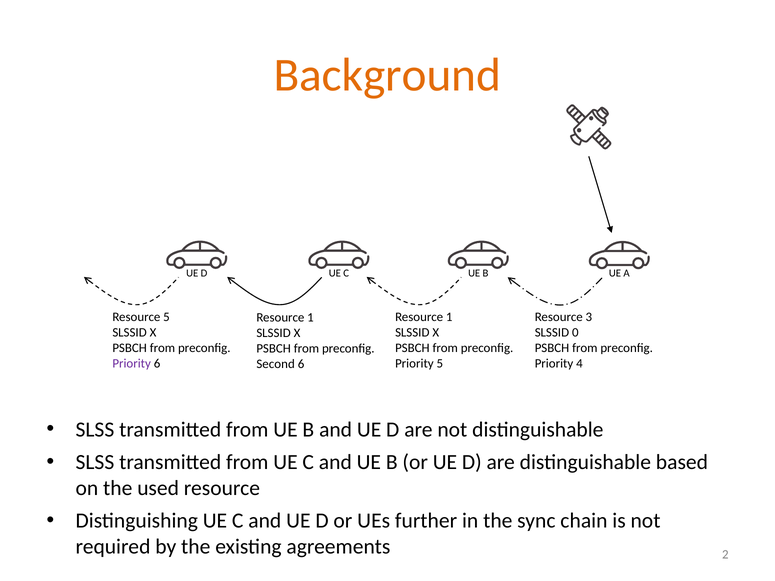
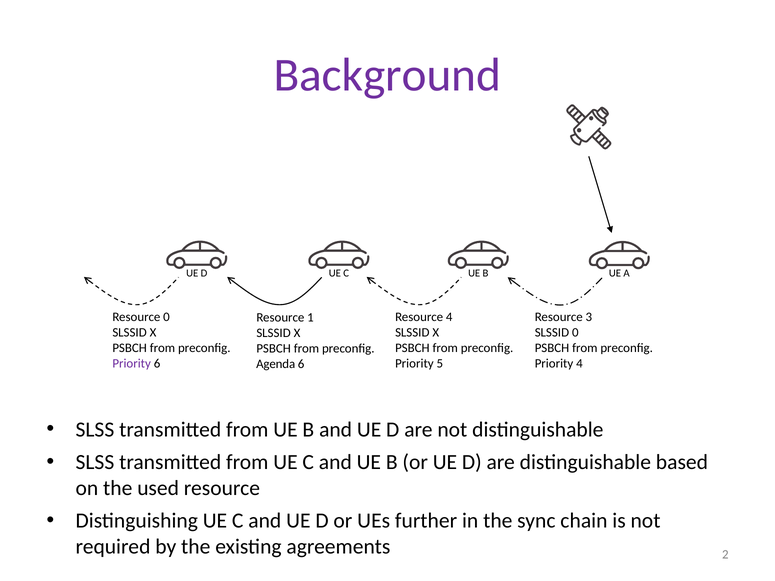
Background colour: orange -> purple
Resource 5: 5 -> 0
1 at (449, 317): 1 -> 4
Second: Second -> Agenda
